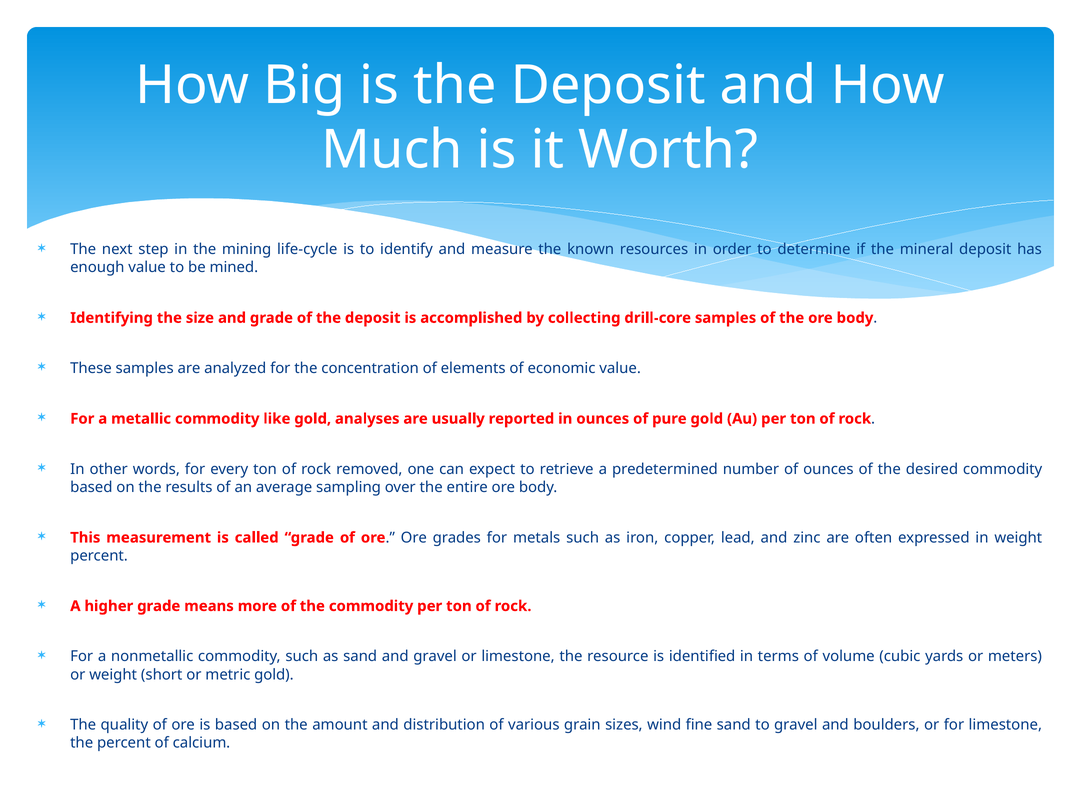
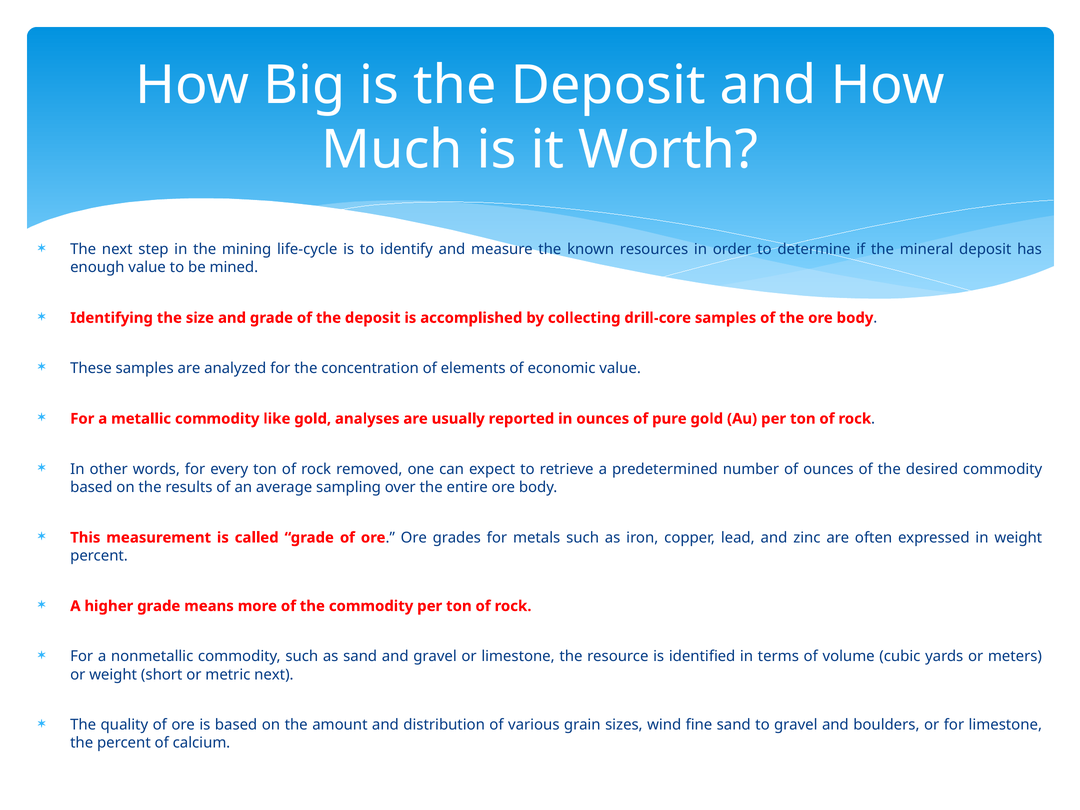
metric gold: gold -> next
